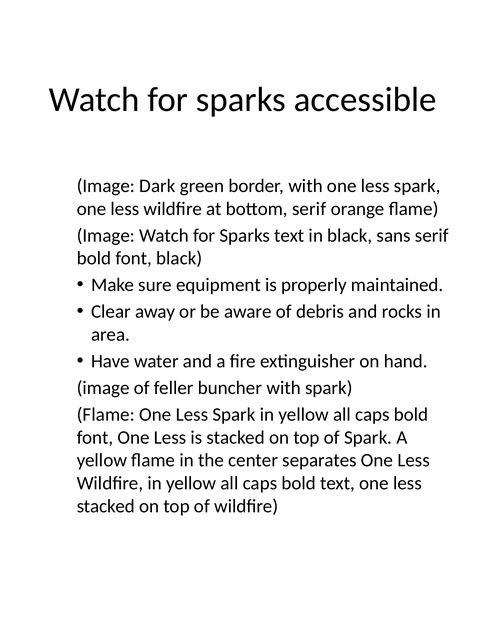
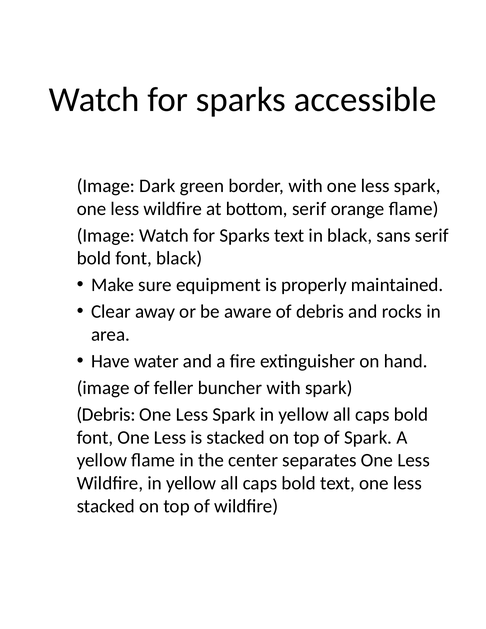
Flame at (106, 415): Flame -> Debris
